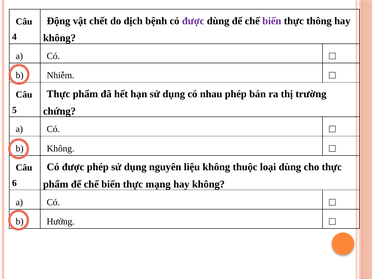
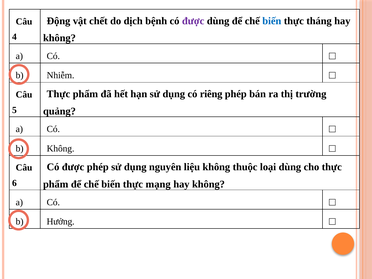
biến at (272, 21) colour: purple -> blue
thông: thông -> tháng
nhau: nhau -> riêng
chứng: chứng -> quảng
